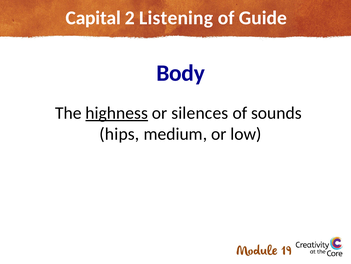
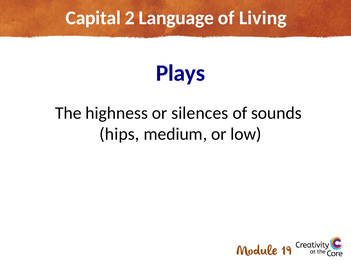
Listening: Listening -> Language
Guide: Guide -> Living
Body: Body -> Plays
highness underline: present -> none
